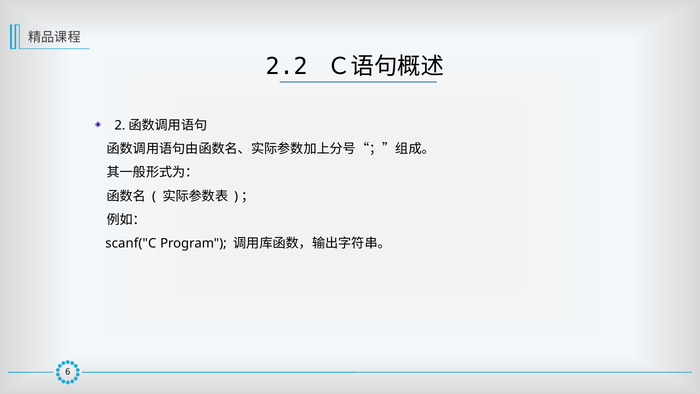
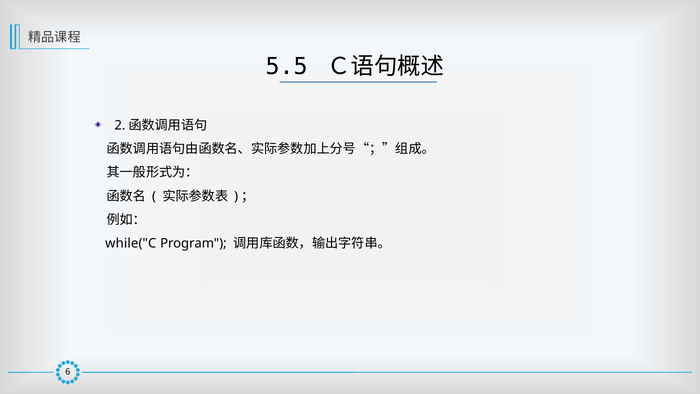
2.2: 2.2 -> 5.5
scanf("C: scanf("C -> while("C
